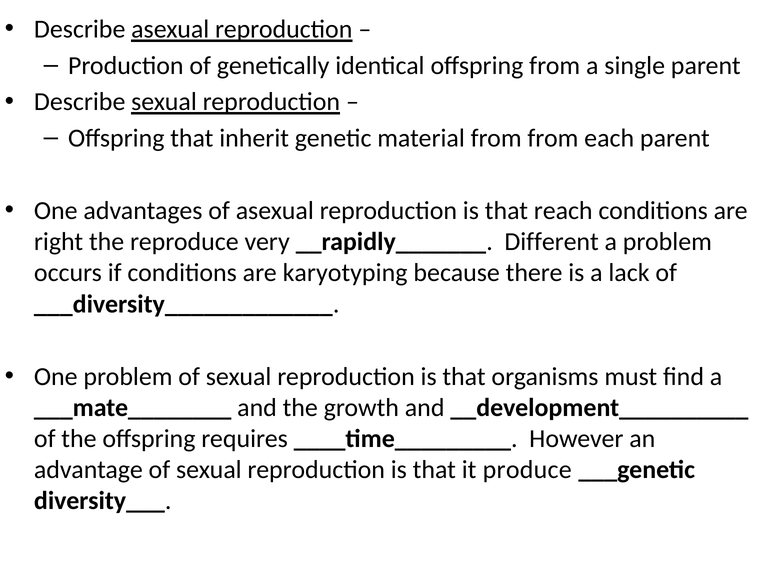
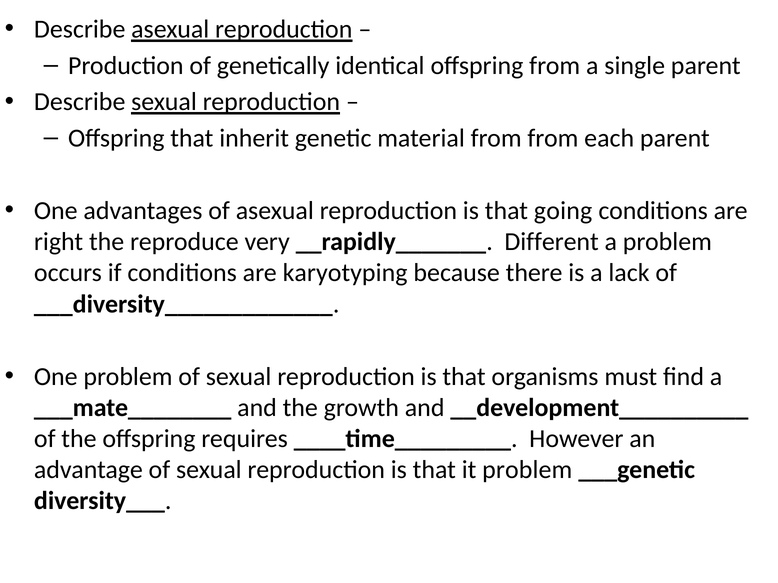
reach: reach -> going
it produce: produce -> problem
